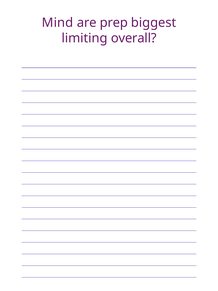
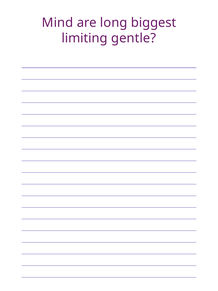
prep: prep -> long
overall: overall -> gentle
